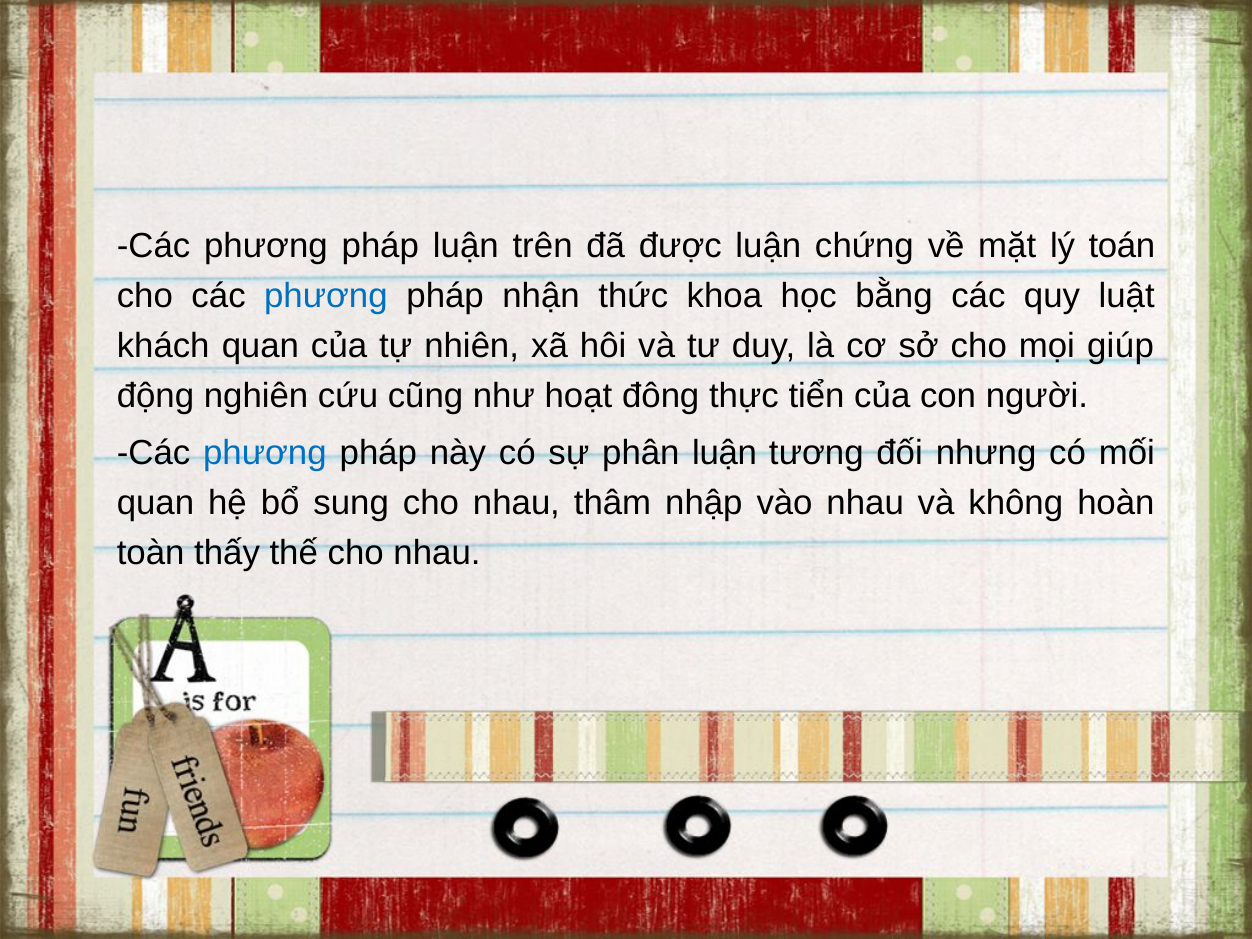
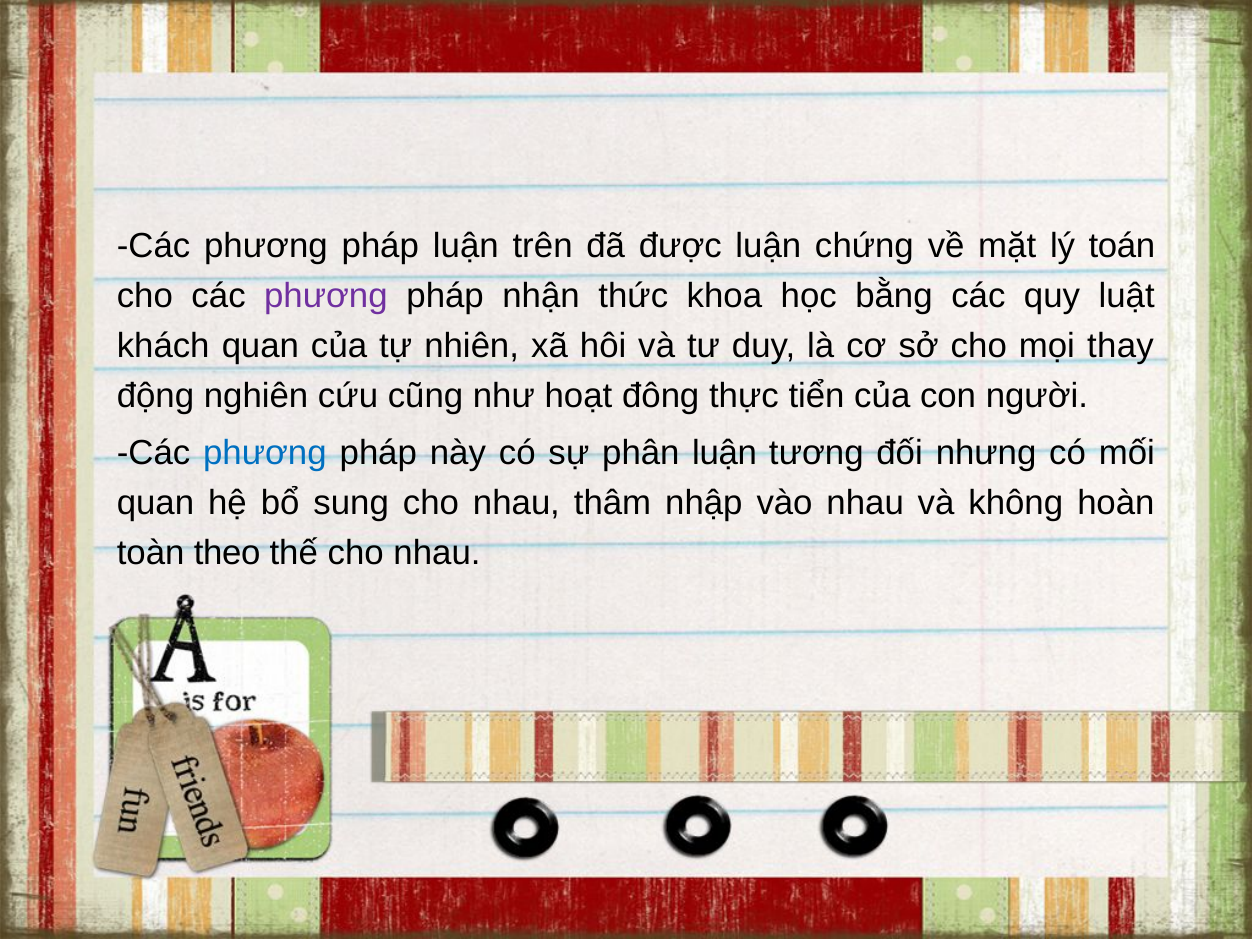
phương at (326, 296) colour: blue -> purple
giúp: giúp -> thay
thấy: thấy -> theo
